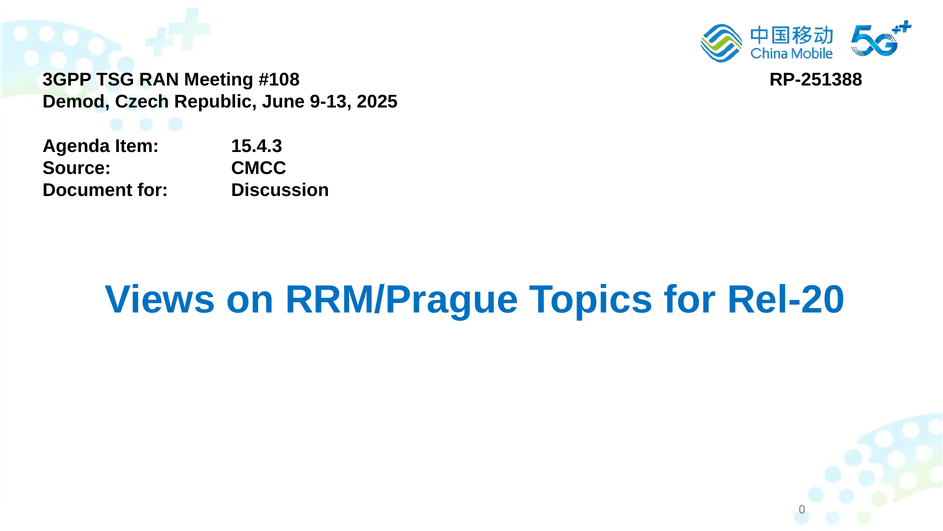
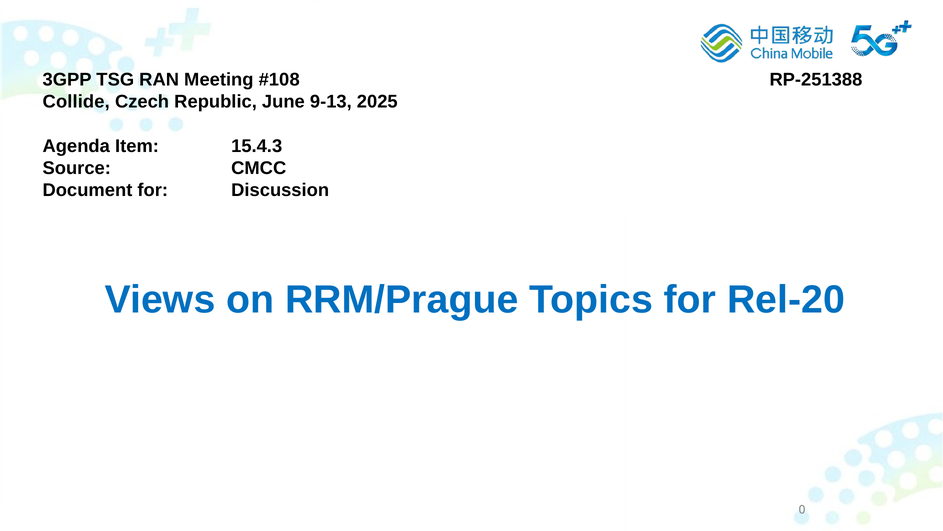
Demod: Demod -> Collide
